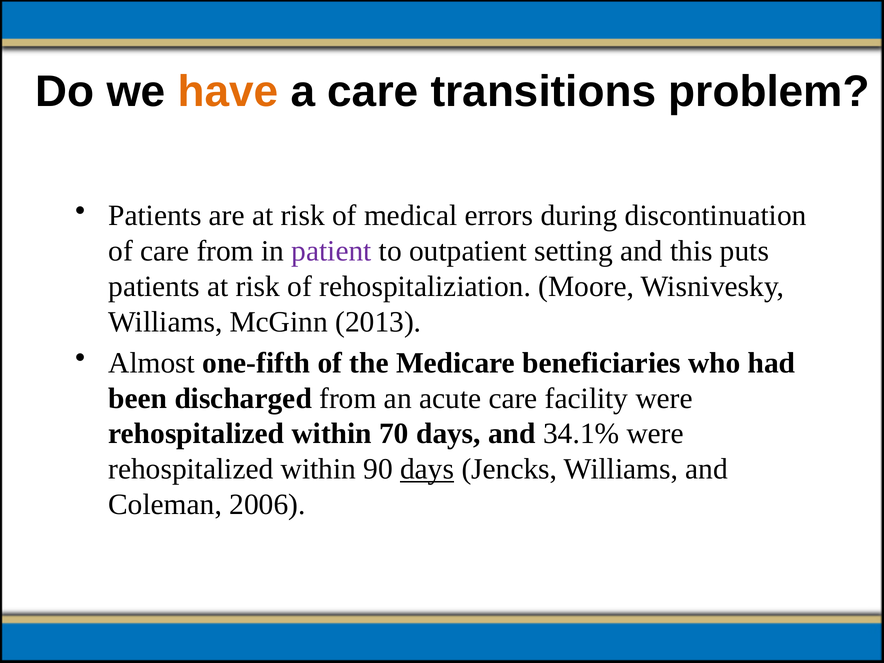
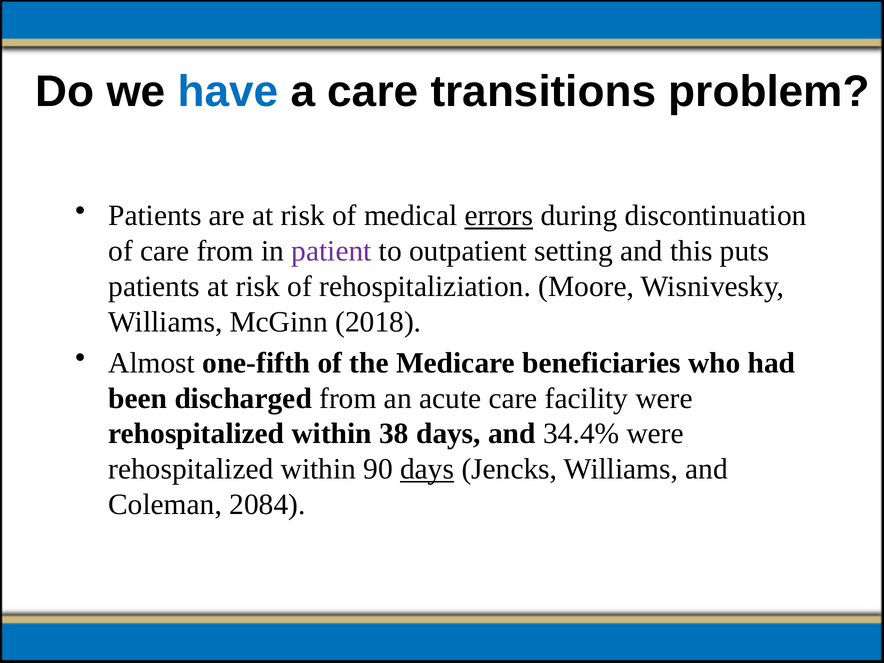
have colour: orange -> blue
errors underline: none -> present
2013: 2013 -> 2018
70: 70 -> 38
34.1%: 34.1% -> 34.4%
2006: 2006 -> 2084
